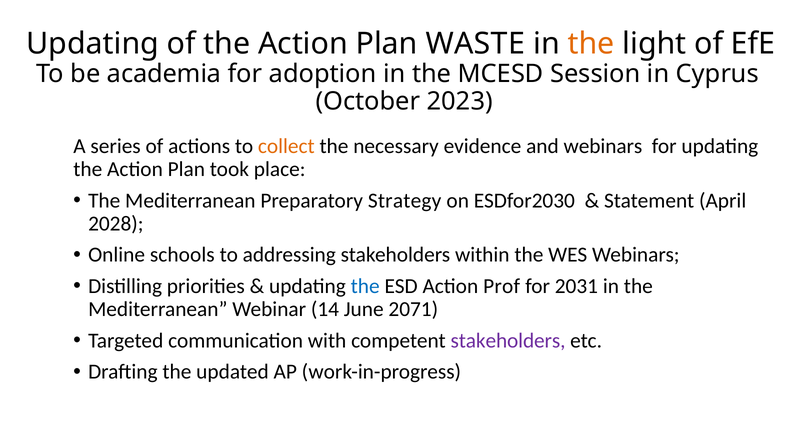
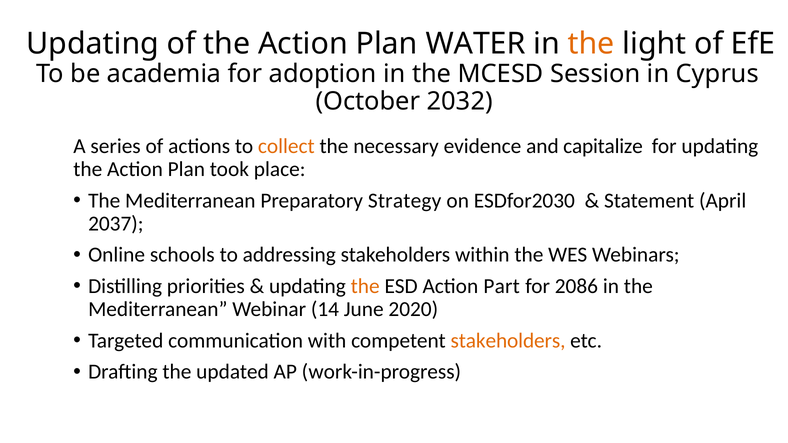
WASTE: WASTE -> WATER
2023: 2023 -> 2032
and webinars: webinars -> capitalize
2028: 2028 -> 2037
the at (365, 286) colour: blue -> orange
Prof: Prof -> Part
2031: 2031 -> 2086
2071: 2071 -> 2020
stakeholders at (508, 341) colour: purple -> orange
